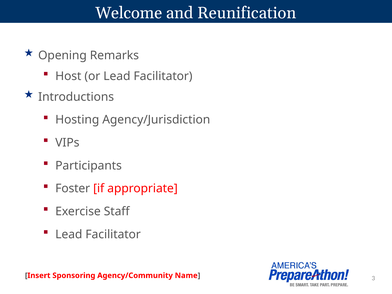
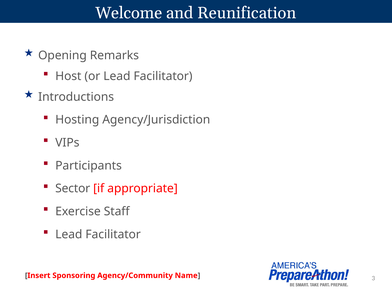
Foster: Foster -> Sector
